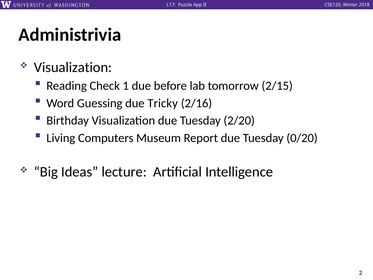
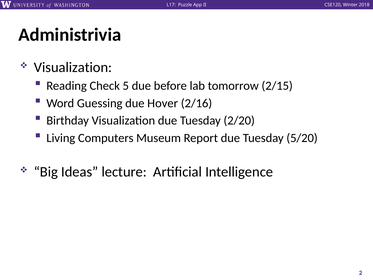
1: 1 -> 5
Tricky: Tricky -> Hover
0/20: 0/20 -> 5/20
